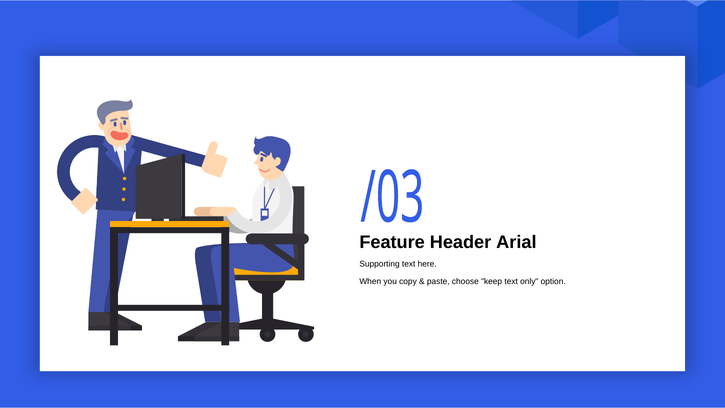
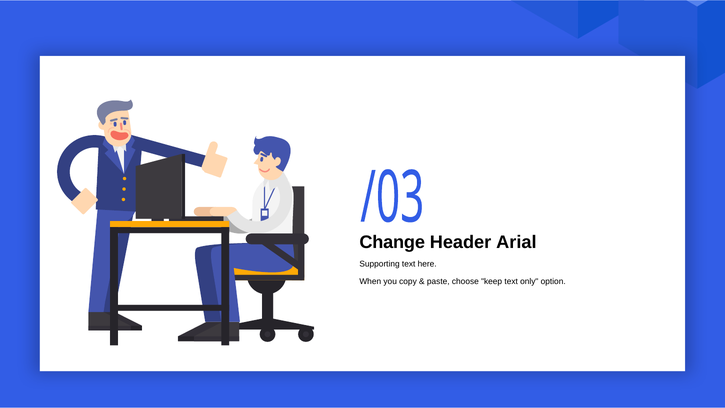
Feature: Feature -> Change
